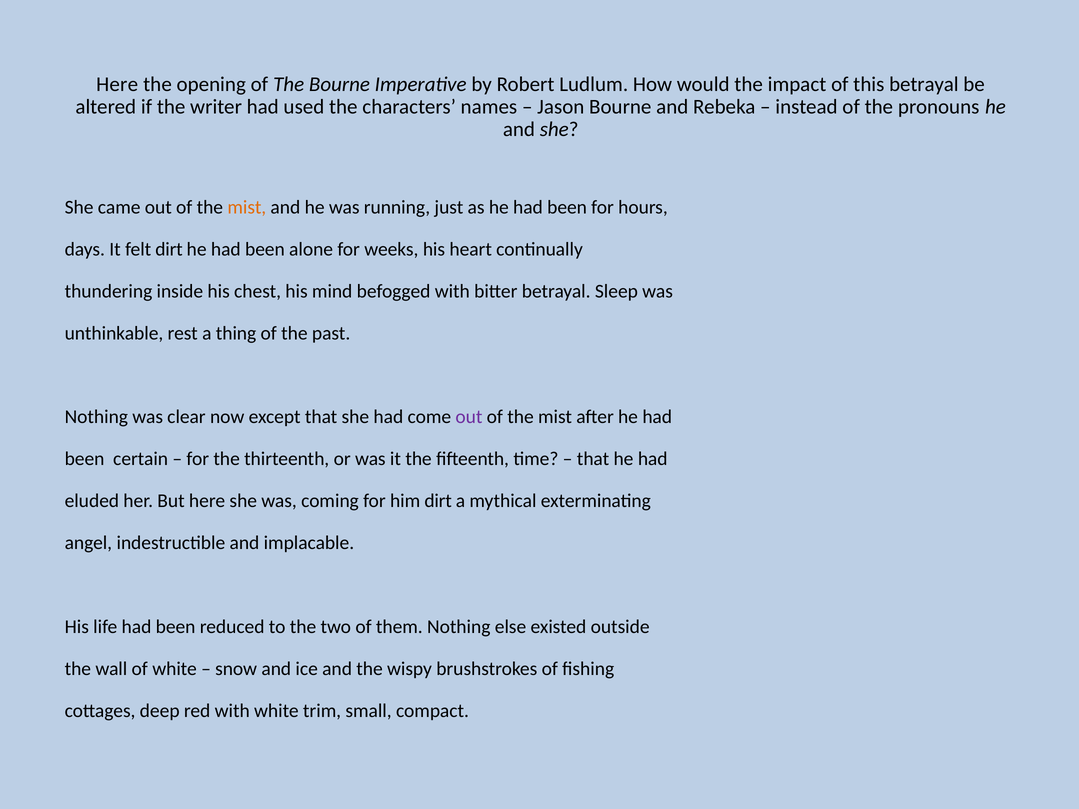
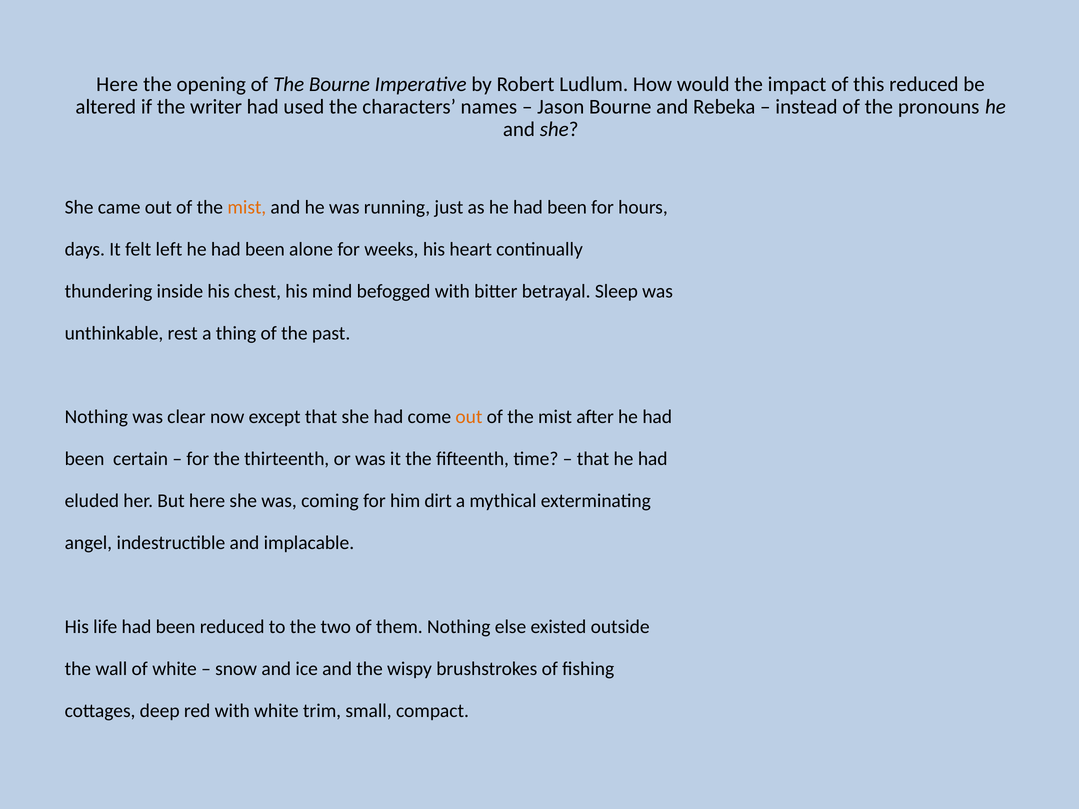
this betrayal: betrayal -> reduced
felt dirt: dirt -> left
out at (469, 417) colour: purple -> orange
